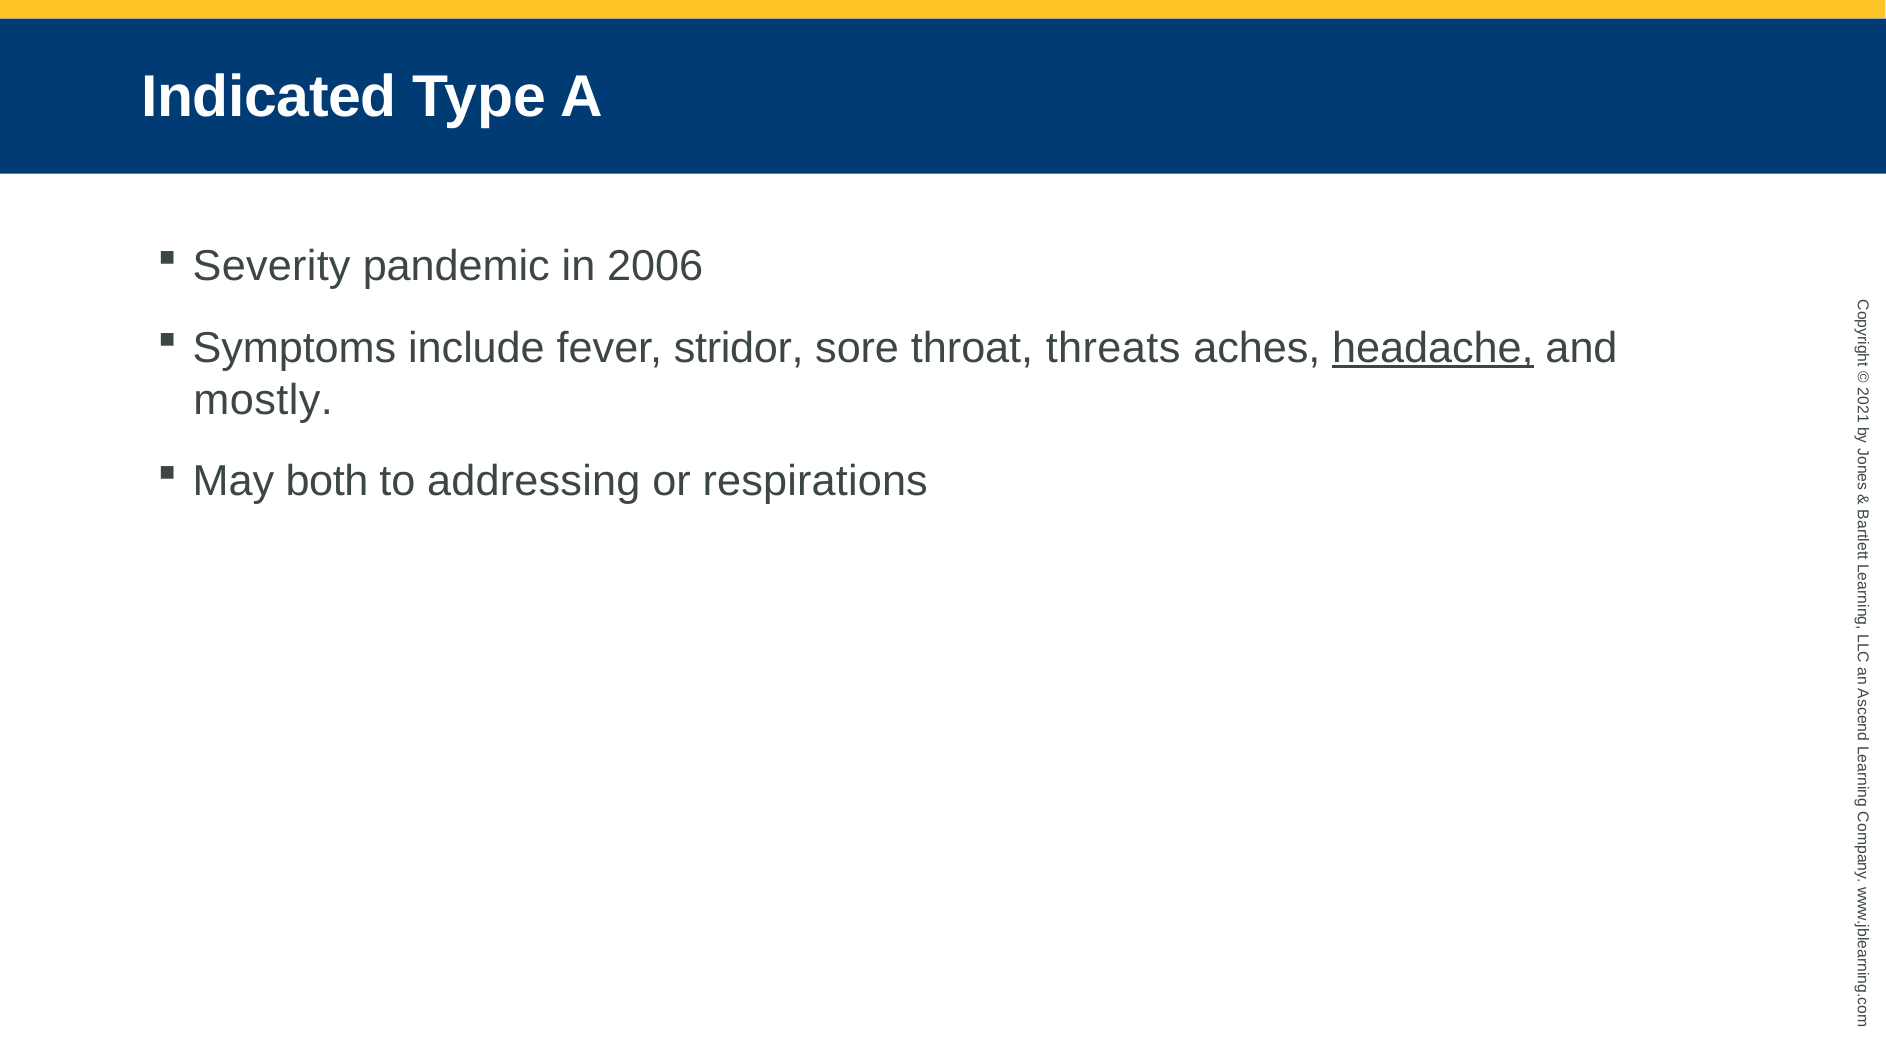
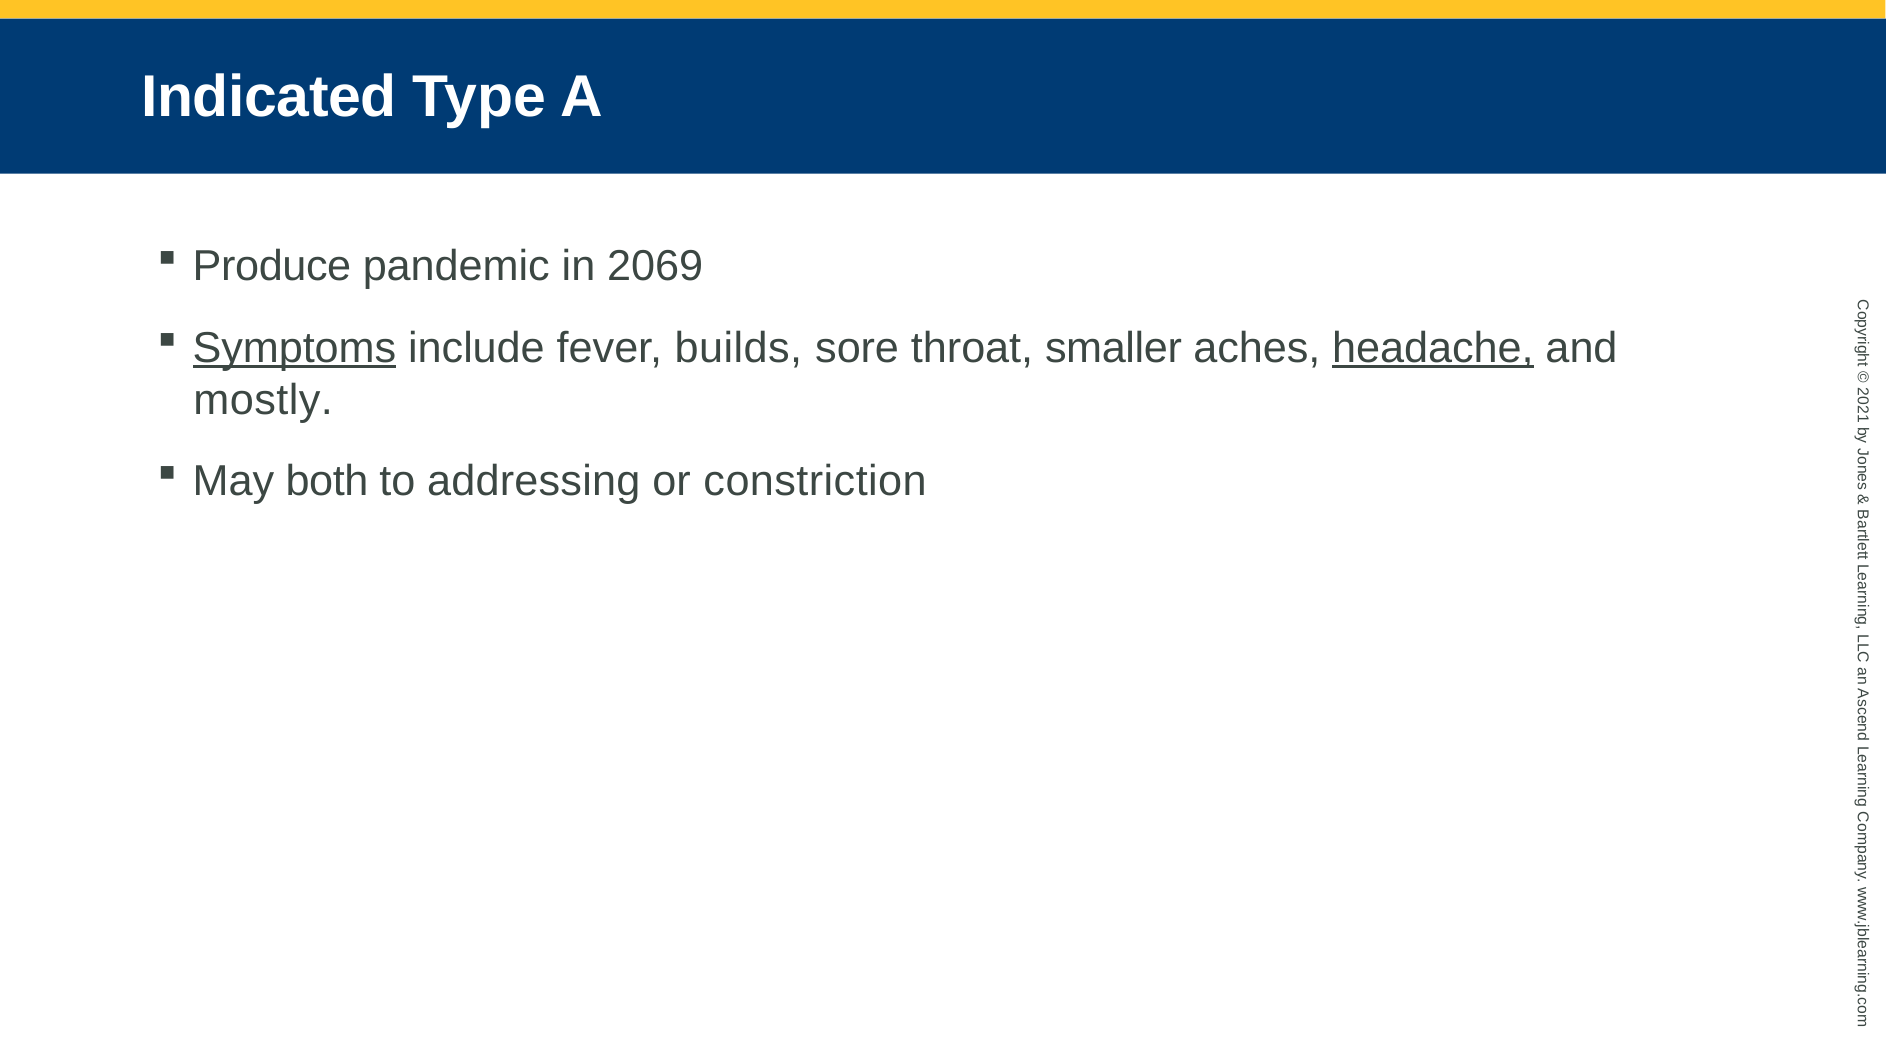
Severity: Severity -> Produce
2006: 2006 -> 2069
Symptoms underline: none -> present
stridor: stridor -> builds
threats: threats -> smaller
respirations: respirations -> constriction
